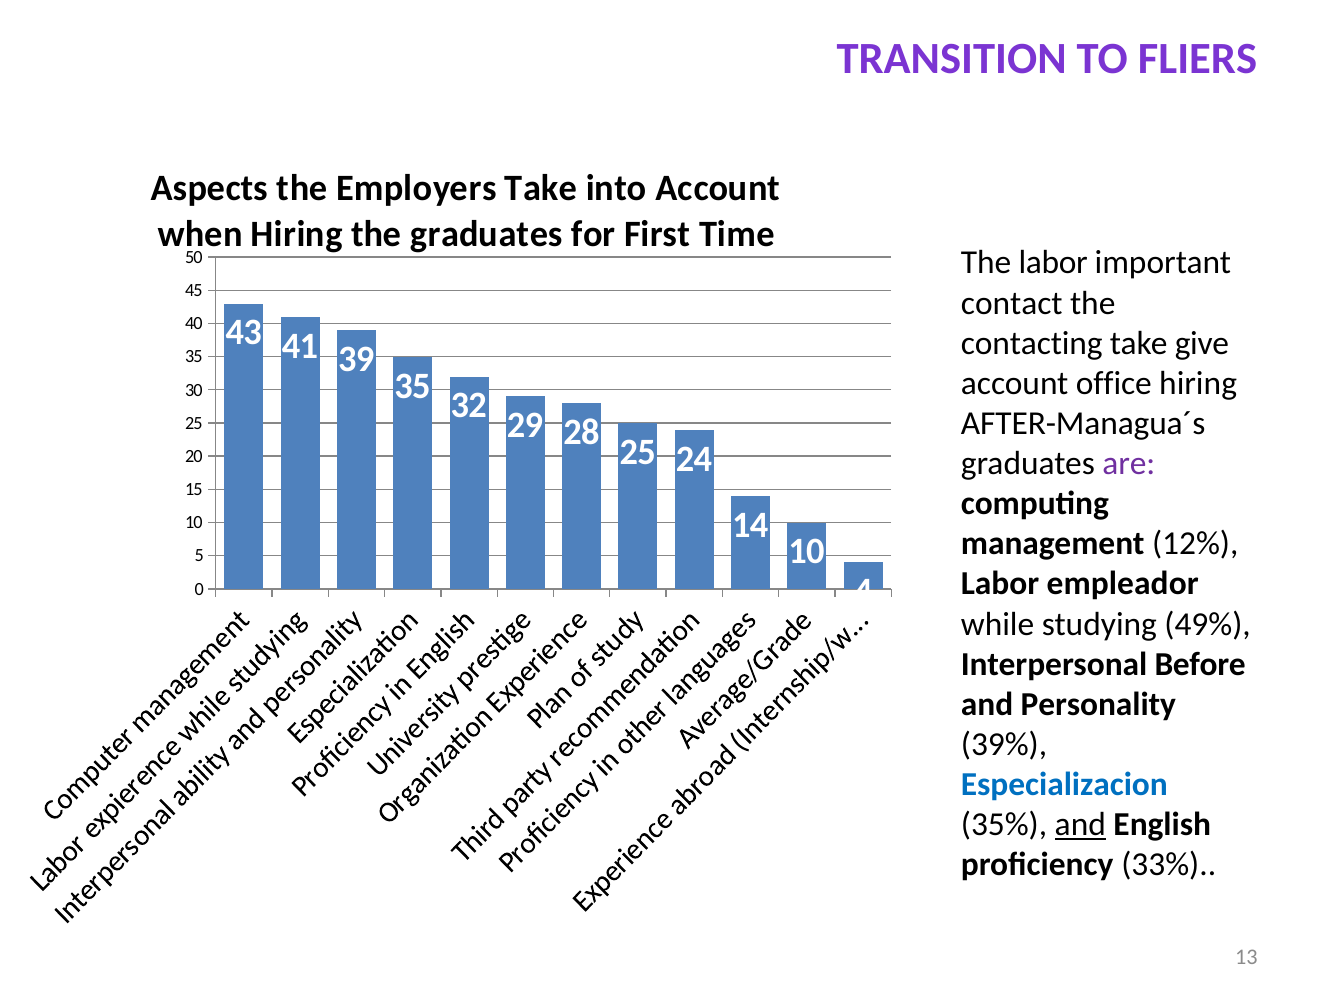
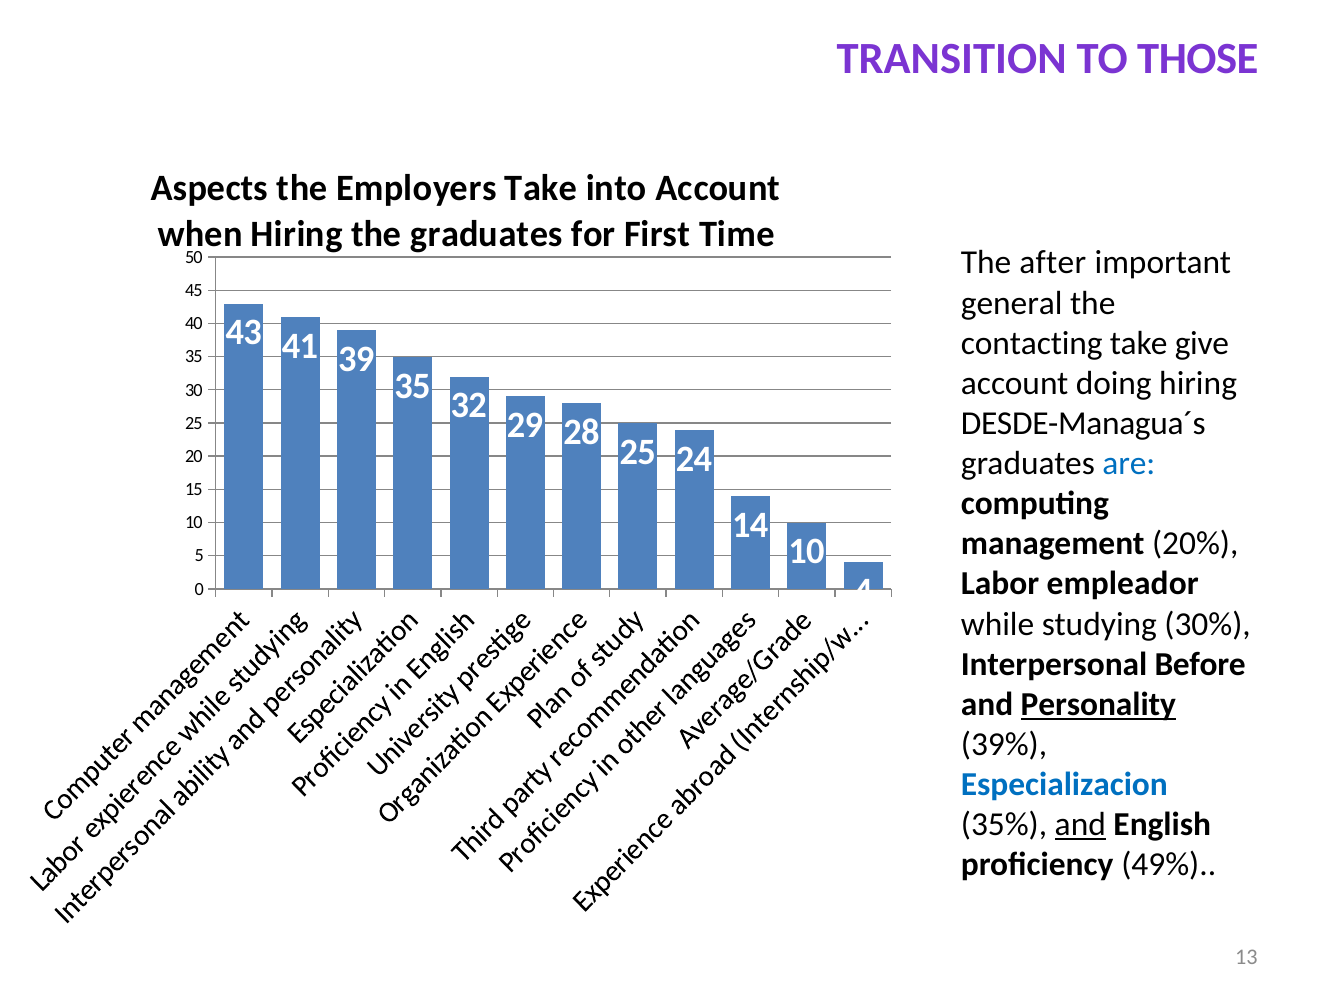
FLIERS: FLIERS -> THOSE
The labor: labor -> after
contact: contact -> general
office: office -> doing
AFTER-Managua´s: AFTER-Managua´s -> DESDE-Managua´s
are colour: purple -> blue
12%: 12% -> 20%
49%: 49% -> 30%
Personality underline: none -> present
33%: 33% -> 49%
